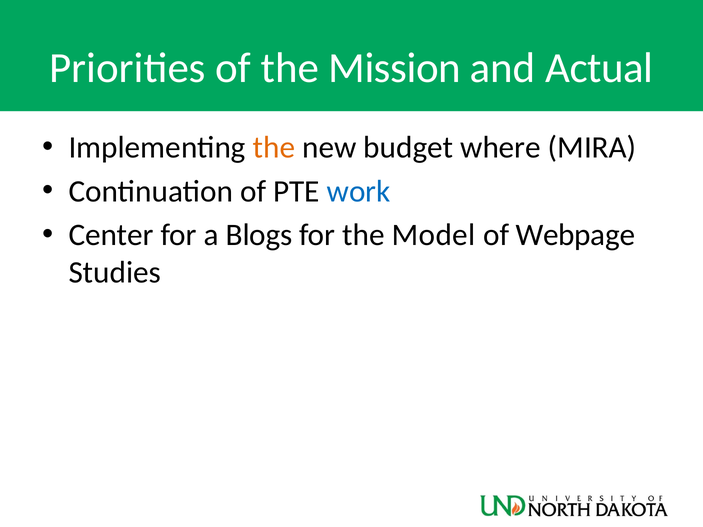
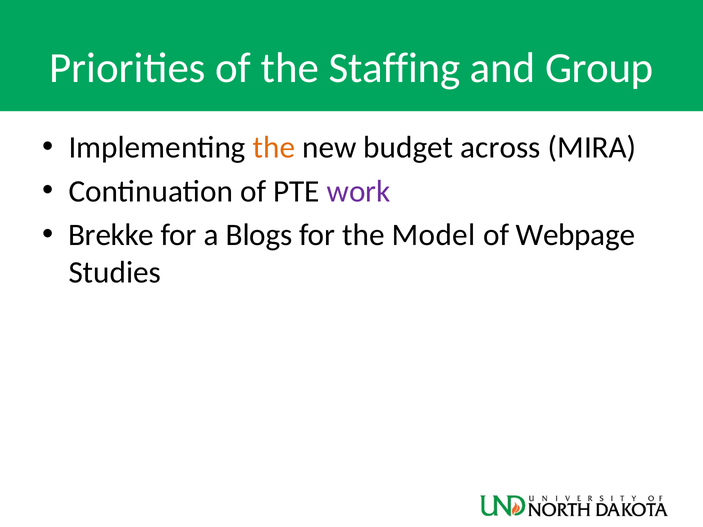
Mission: Mission -> Staffing
Actual: Actual -> Group
where: where -> across
work colour: blue -> purple
Center: Center -> Brekke
